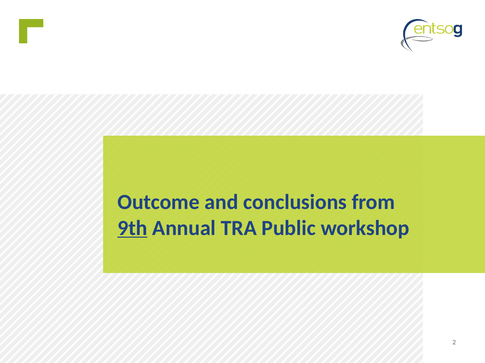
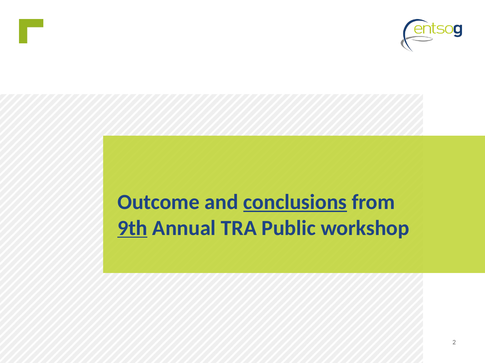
conclusions underline: none -> present
